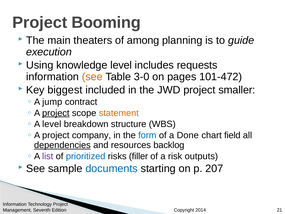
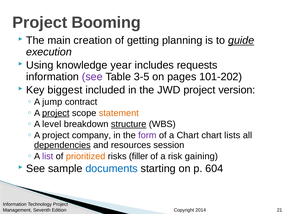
theaters: theaters -> creation
among: among -> getting
guide underline: none -> present
knowledge level: level -> year
see at (92, 77) colour: orange -> purple
3-0: 3-0 -> 3-5
101-472: 101-472 -> 101-202
smaller: smaller -> version
structure underline: none -> present
form colour: blue -> purple
a Done: Done -> Chart
field: field -> lists
backlog: backlog -> session
prioritized colour: blue -> orange
outputs: outputs -> gaining
207: 207 -> 604
